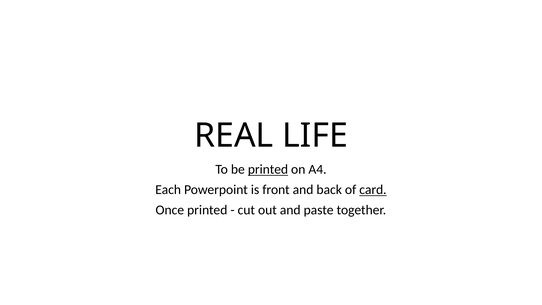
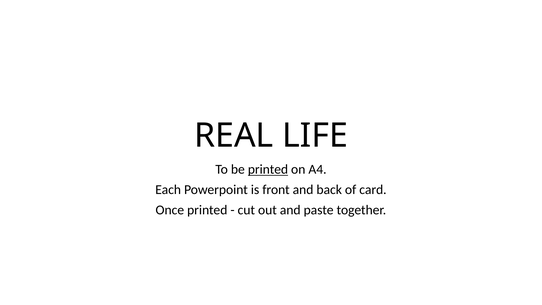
card underline: present -> none
